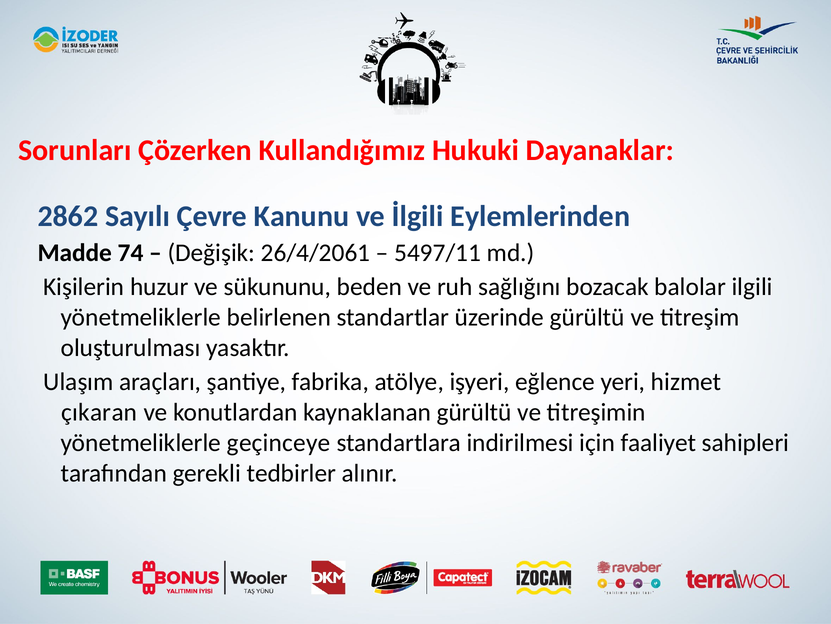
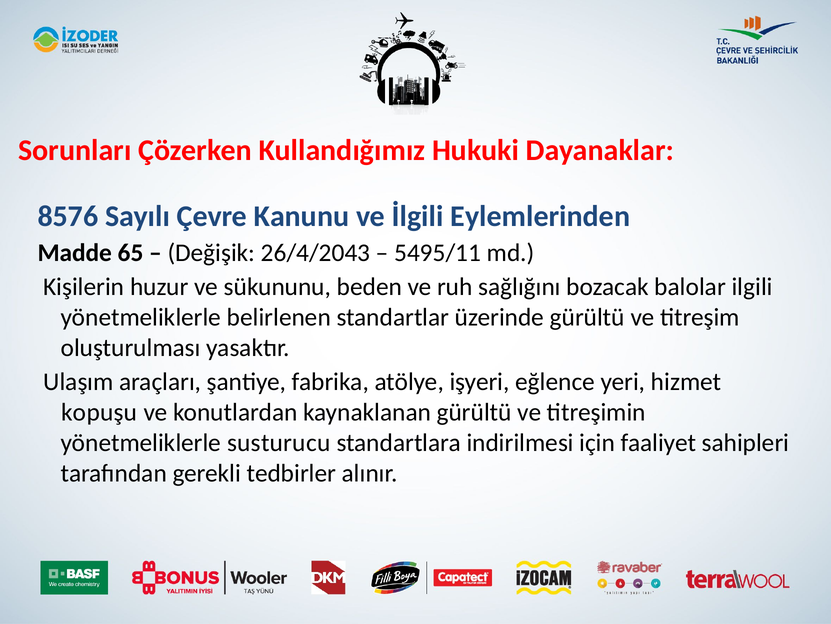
2862: 2862 -> 8576
74: 74 -> 65
26/4/2061: 26/4/2061 -> 26/4/2043
5497/11: 5497/11 -> 5495/11
çıkaran: çıkaran -> kopuşu
geçinceye: geçinceye -> susturucu
